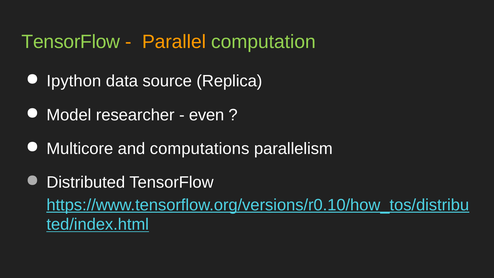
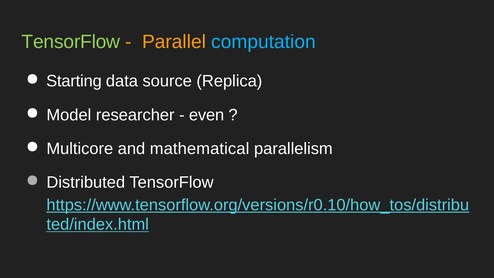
computation colour: light green -> light blue
Ipython: Ipython -> Starting
computations: computations -> mathematical
